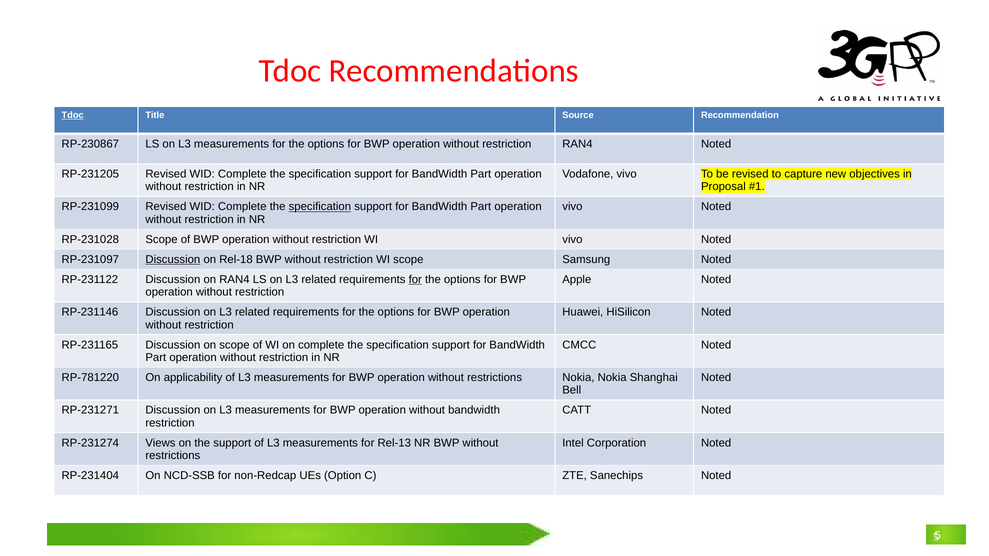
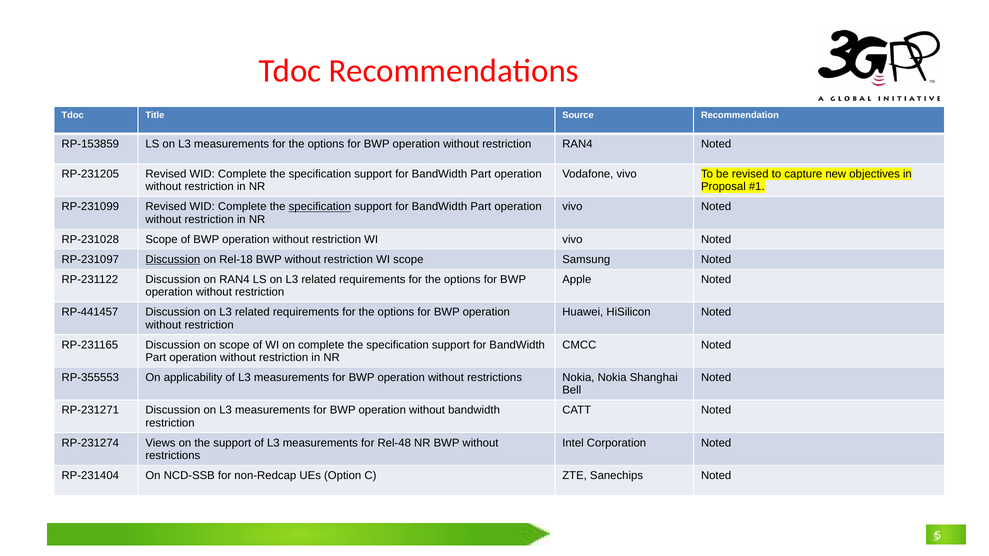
Tdoc at (73, 115) underline: present -> none
RP-230867: RP-230867 -> RP-153859
for at (415, 280) underline: present -> none
RP-231146: RP-231146 -> RP-441457
RP-781220: RP-781220 -> RP-355553
Rel-13: Rel-13 -> Rel-48
